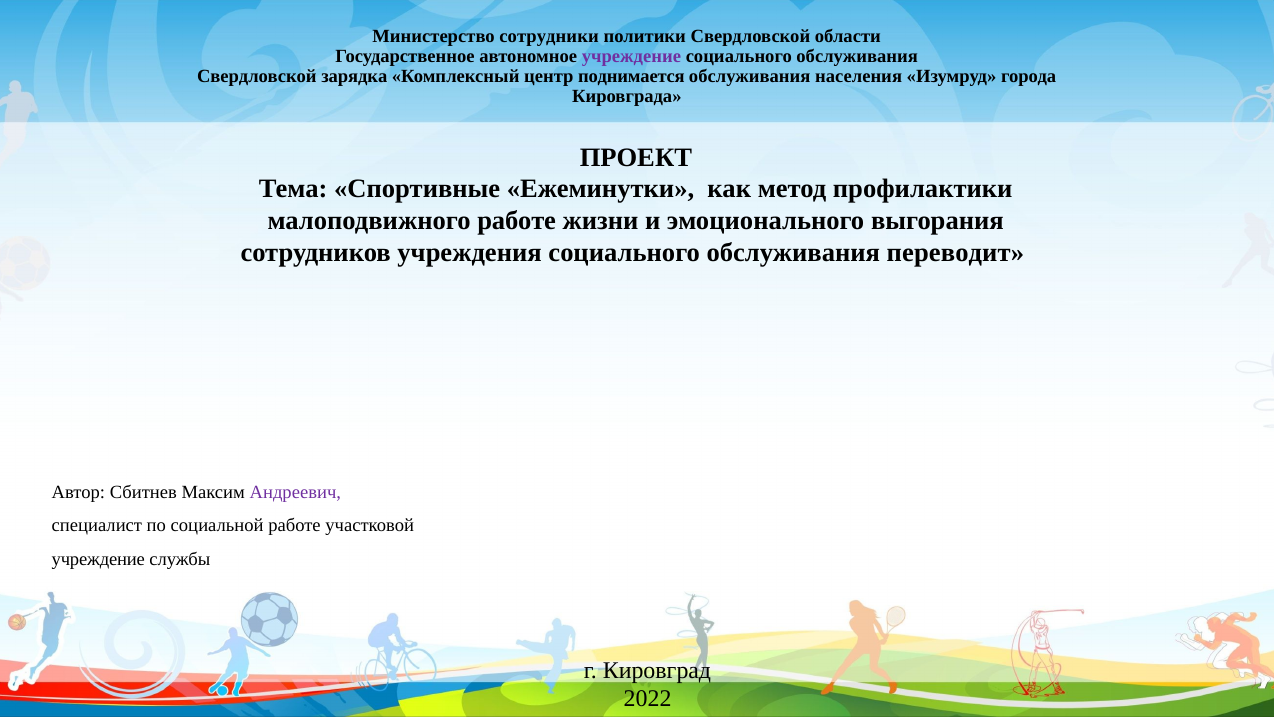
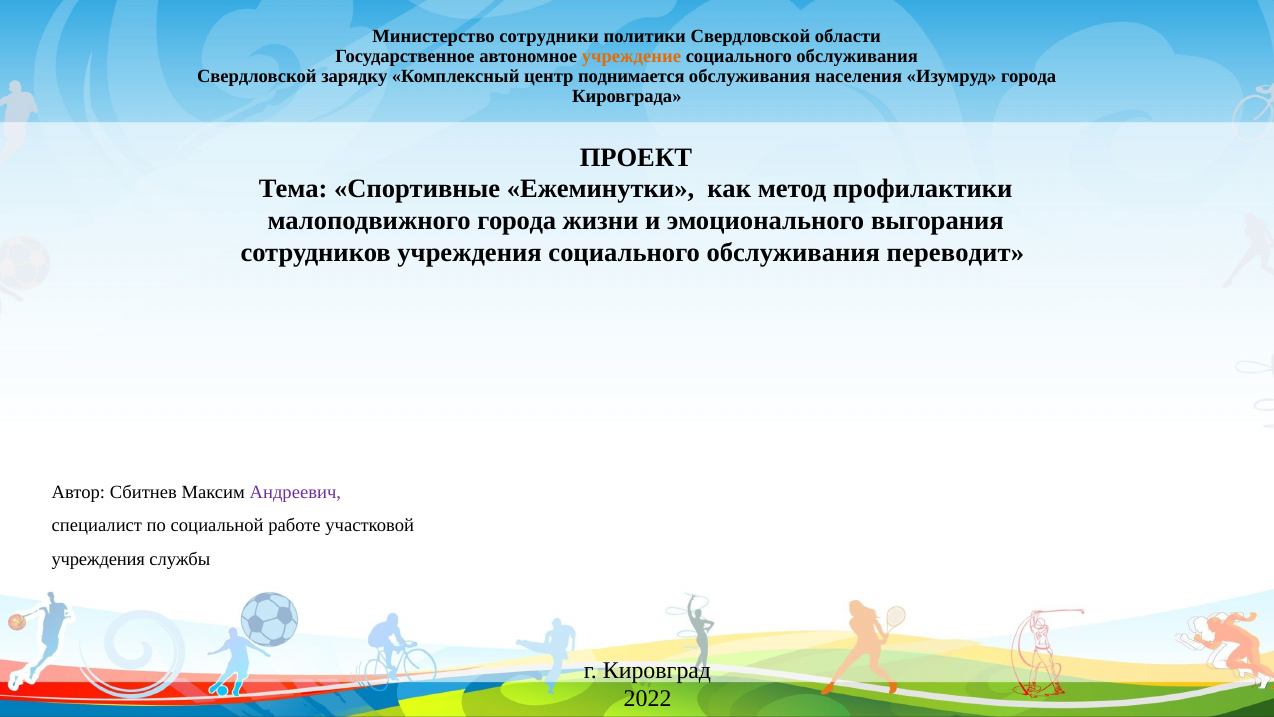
учреждение at (631, 56) colour: purple -> orange
зарядка: зарядка -> зарядку
малоподвижного работе: работе -> города
учреждение at (98, 559): учреждение -> учреждения
